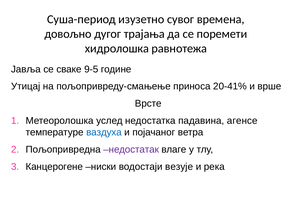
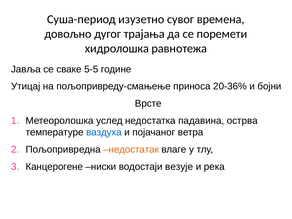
9-5: 9-5 -> 5-5
20-41%: 20-41% -> 20-36%
врше: врше -> бојни
агенсе: агенсе -> острва
недостатак colour: purple -> orange
